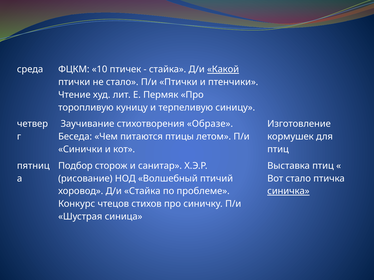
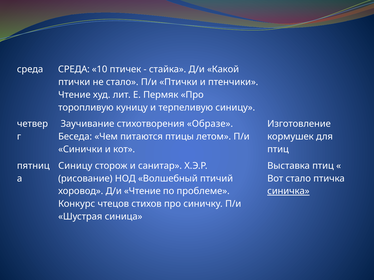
среда ФЦКМ: ФЦКМ -> СРЕДА
Какой underline: present -> none
Подбор at (75, 166): Подбор -> Синицу
Д/и Стайка: Стайка -> Чтение
